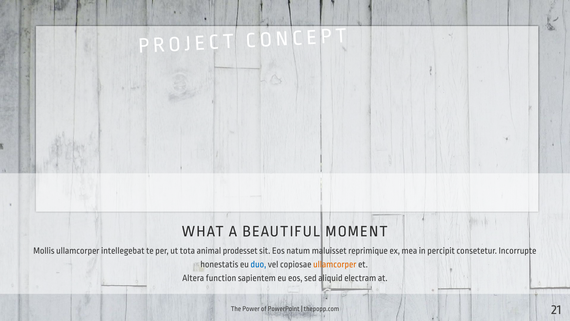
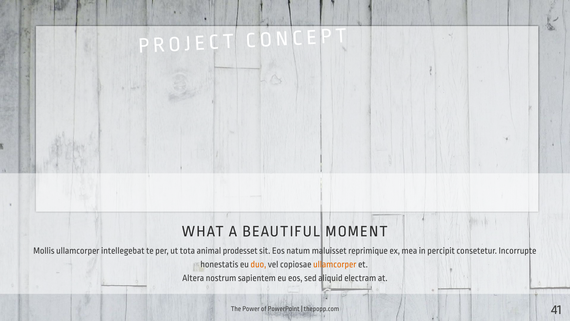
duo colour: blue -> orange
function: function -> nostrum
21: 21 -> 41
